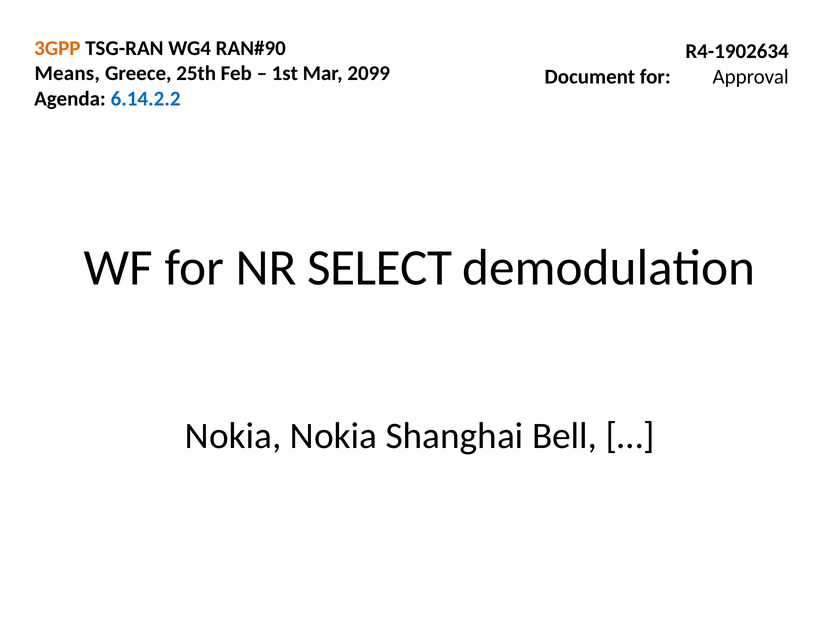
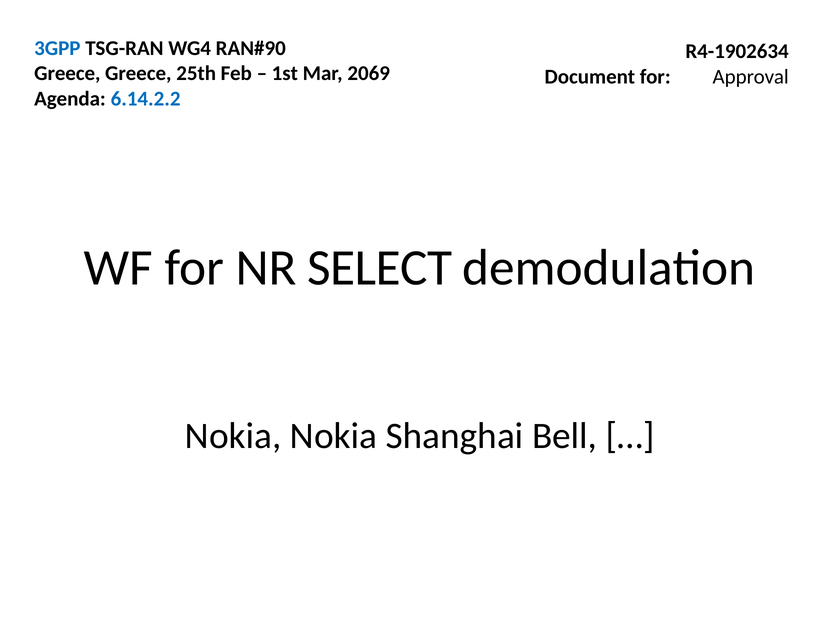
3GPP colour: orange -> blue
Means at (67, 74): Means -> Greece
2099: 2099 -> 2069
